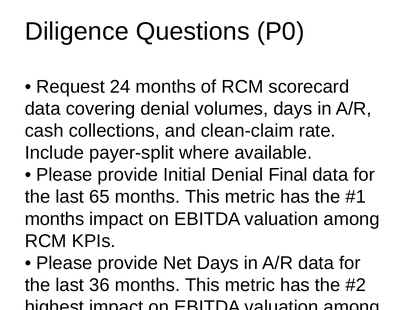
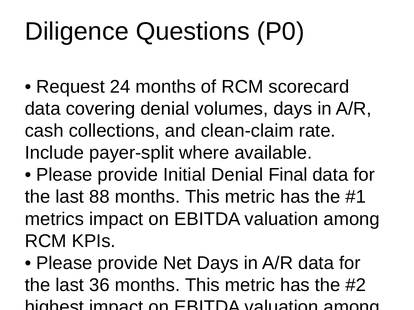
65: 65 -> 88
months at (55, 219): months -> metrics
